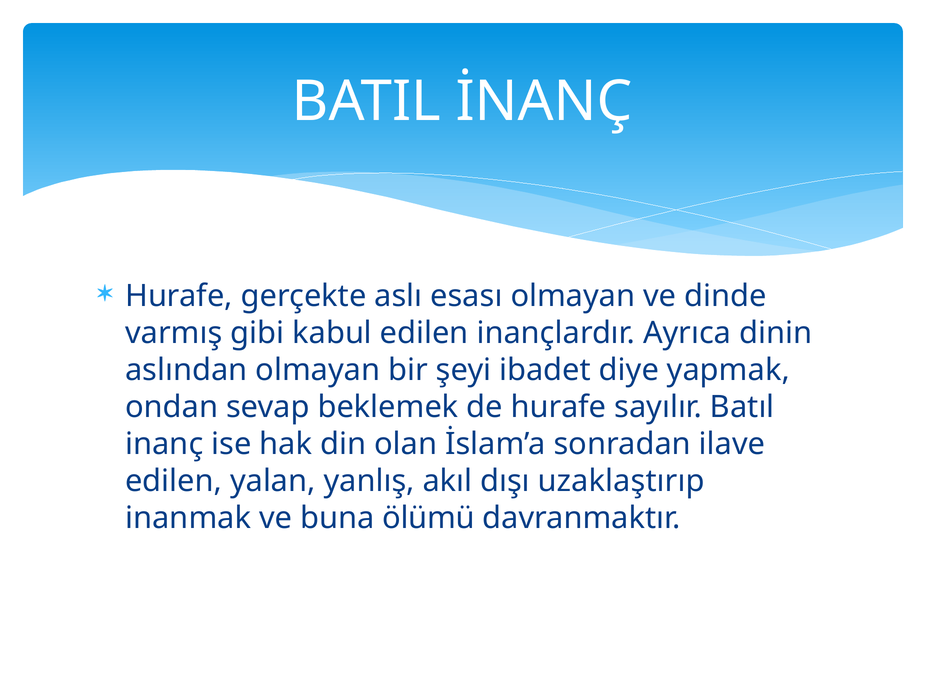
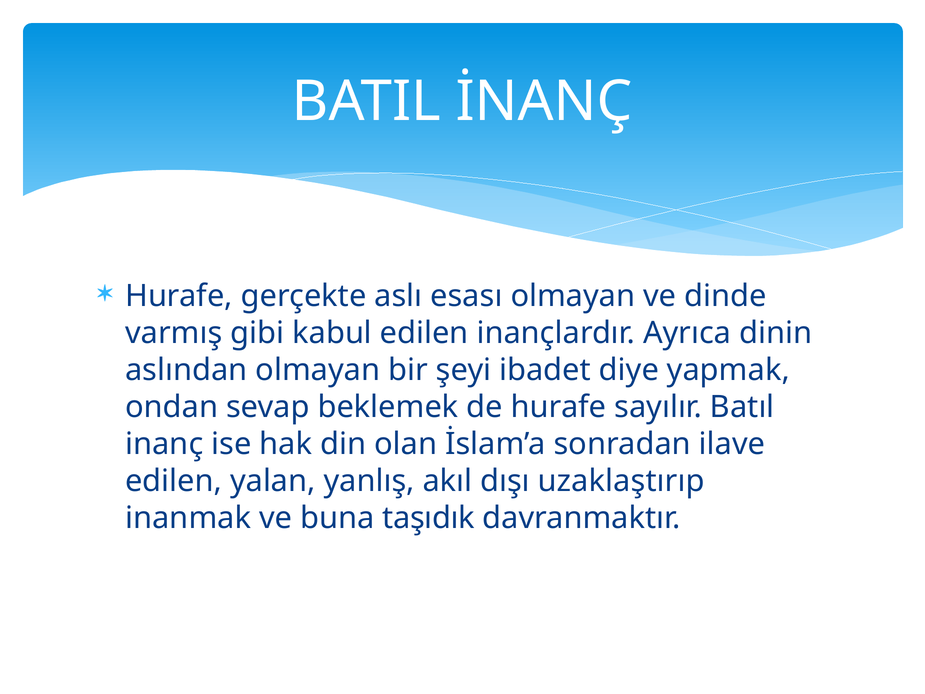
ölümü: ölümü -> taşıdık
